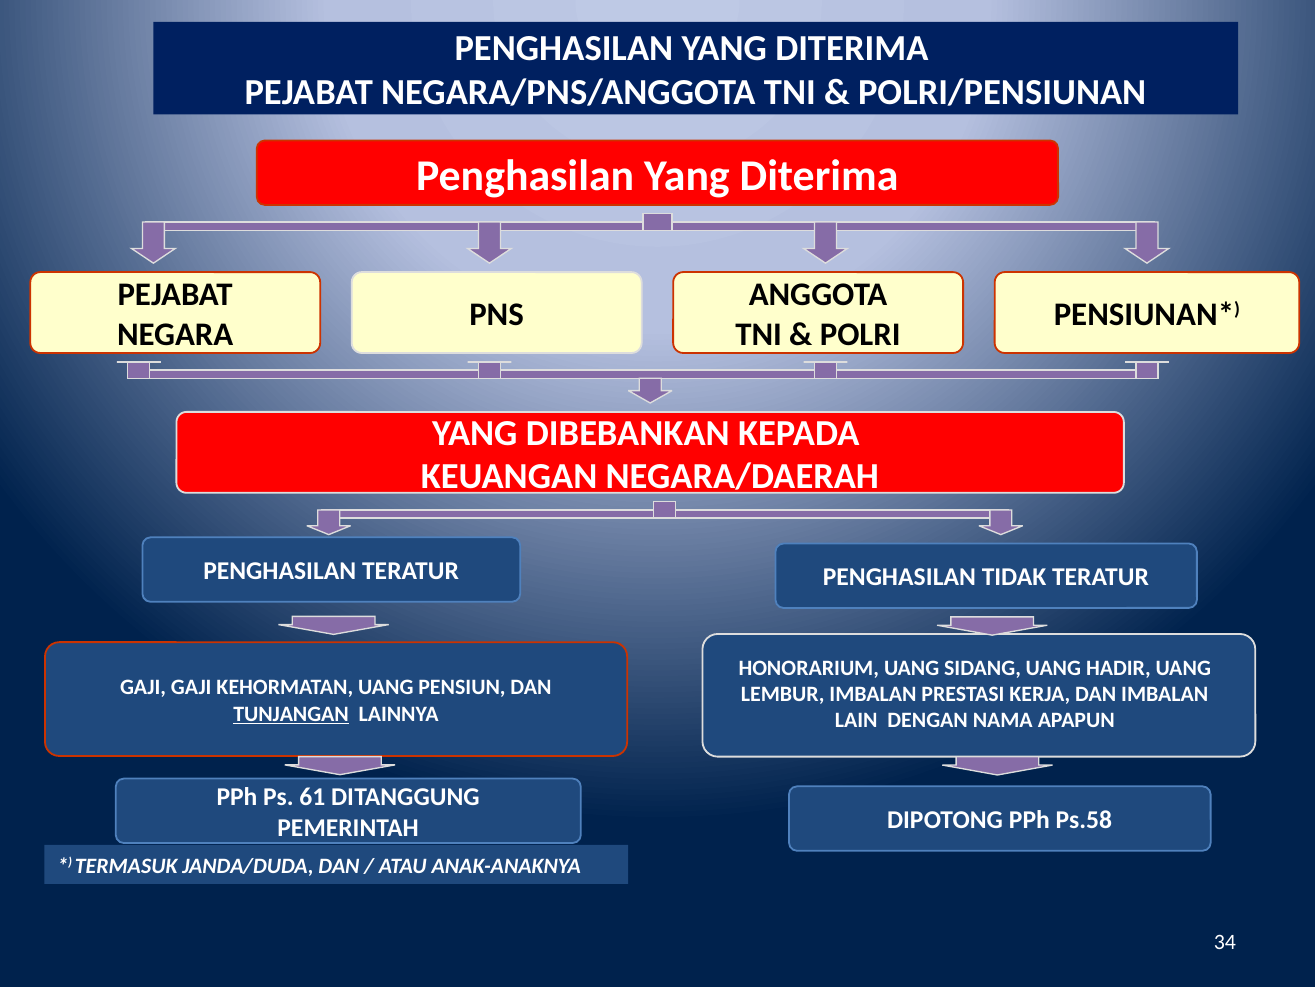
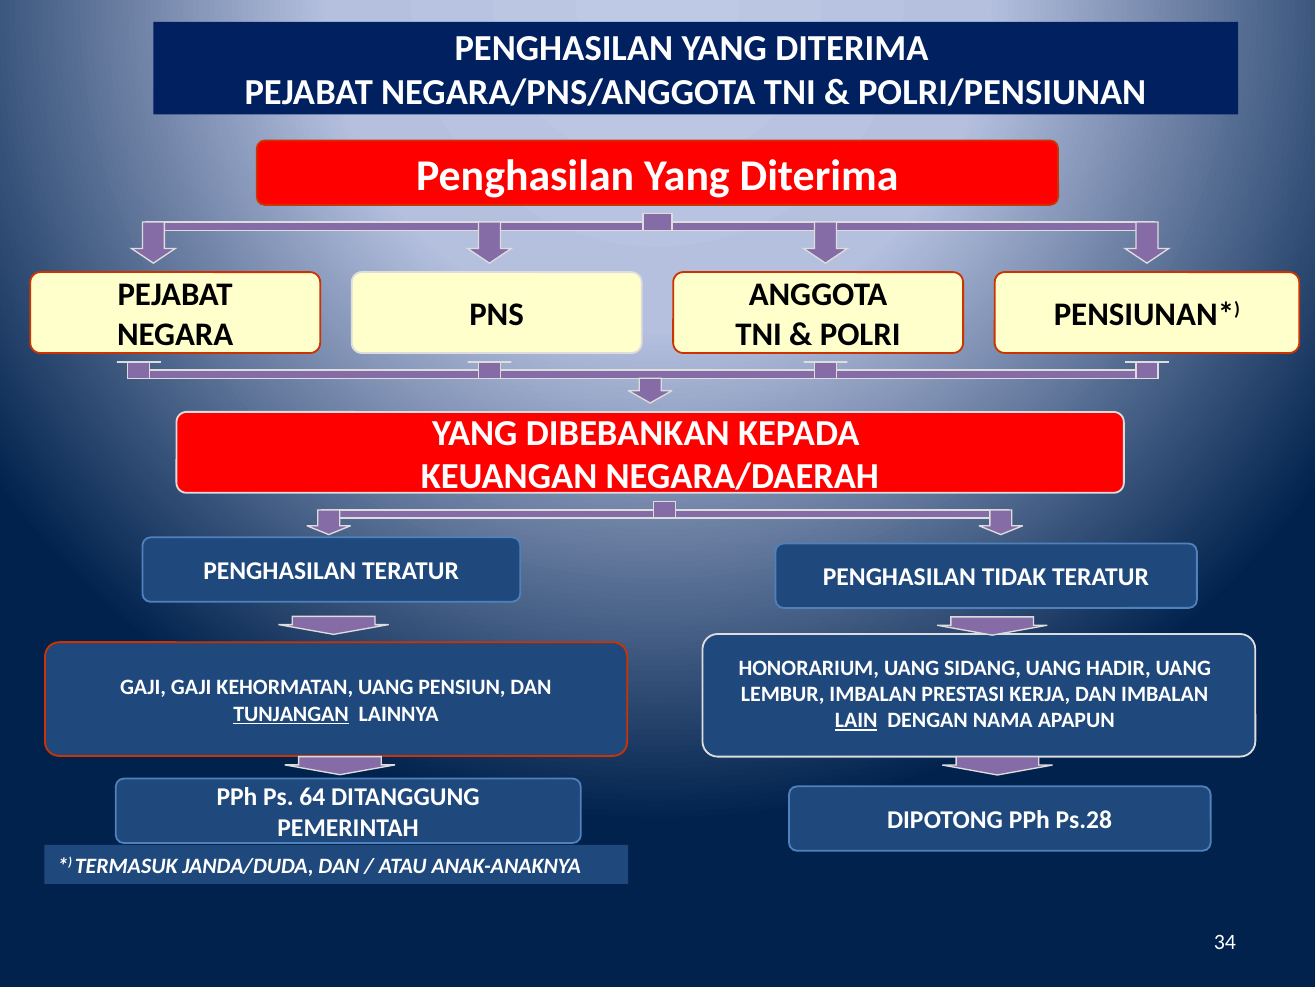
LAIN underline: none -> present
61: 61 -> 64
Ps.58: Ps.58 -> Ps.28
